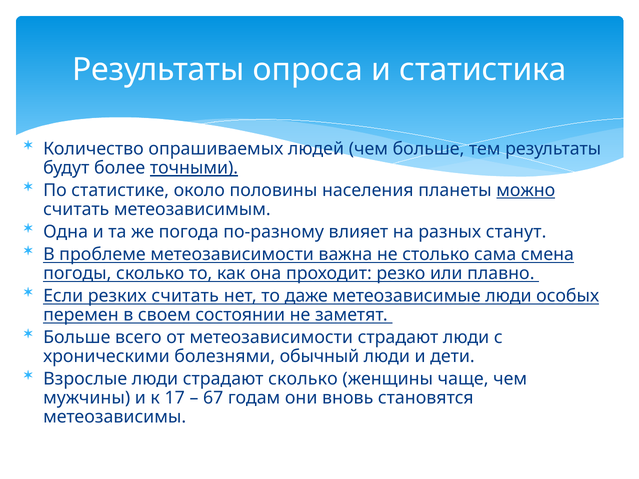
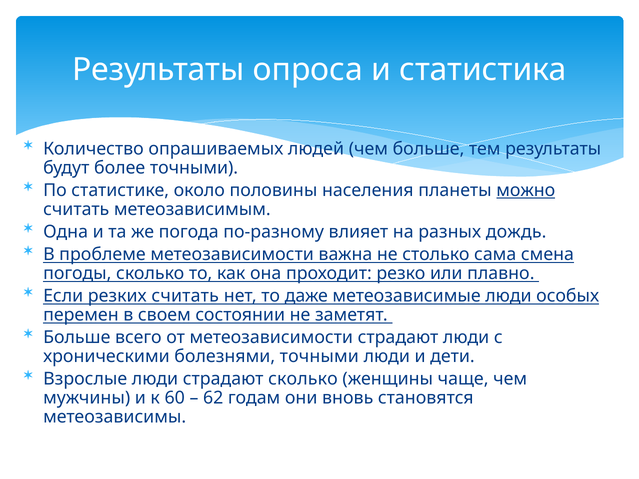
точными at (194, 168) underline: present -> none
станут: станут -> дождь
болезнями обычный: обычный -> точными
17: 17 -> 60
67: 67 -> 62
